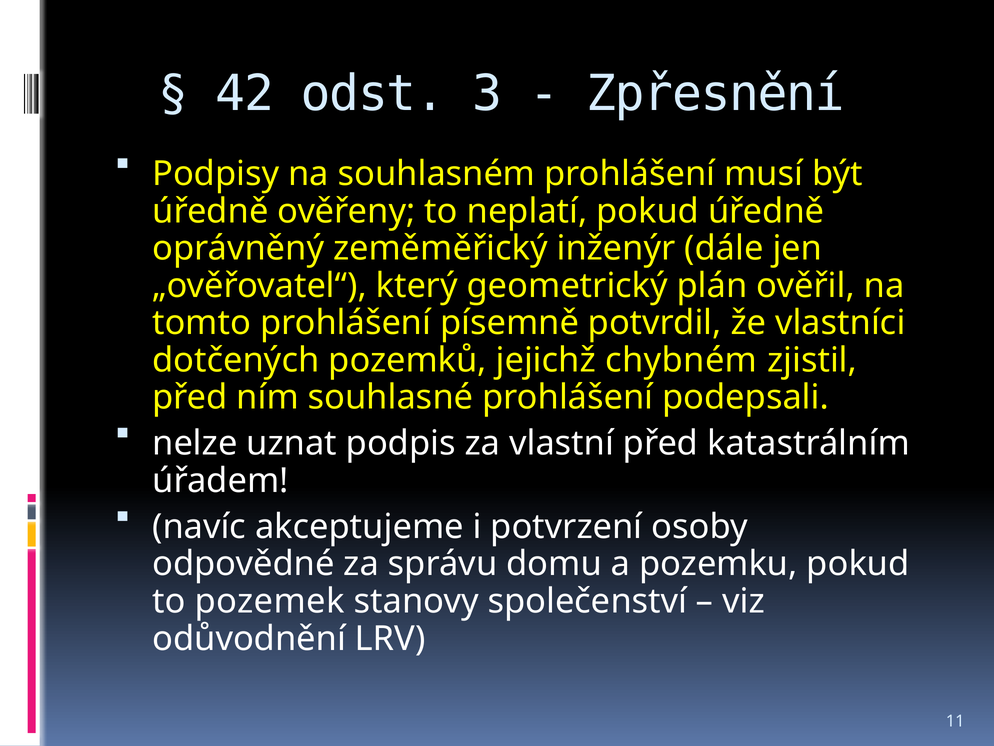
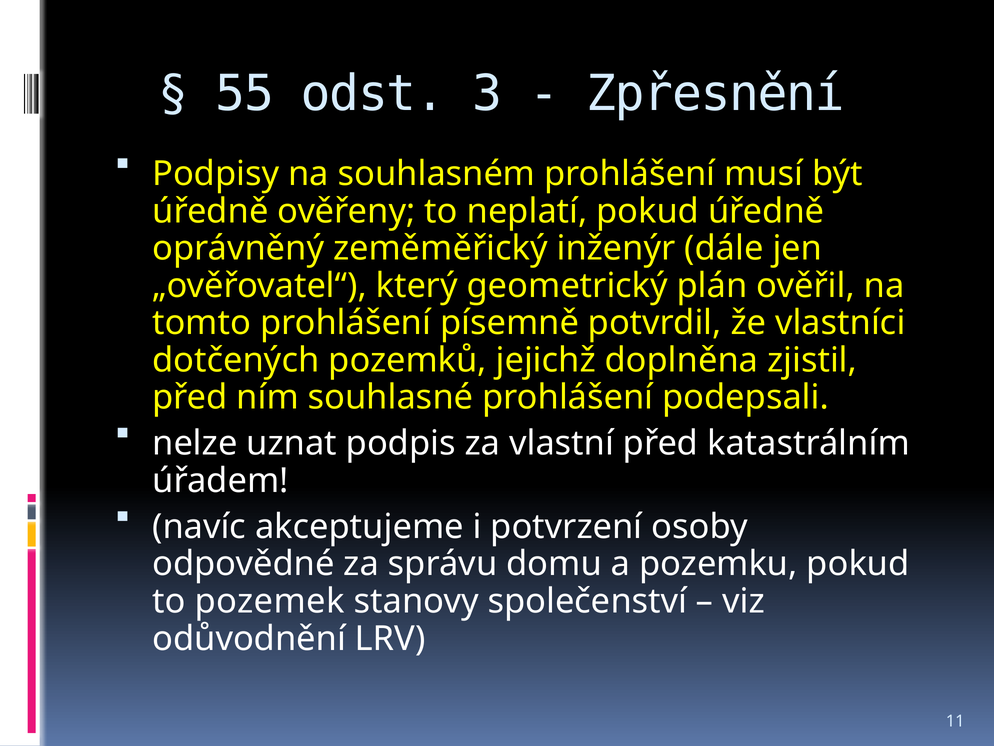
42: 42 -> 55
chybném: chybném -> doplněna
